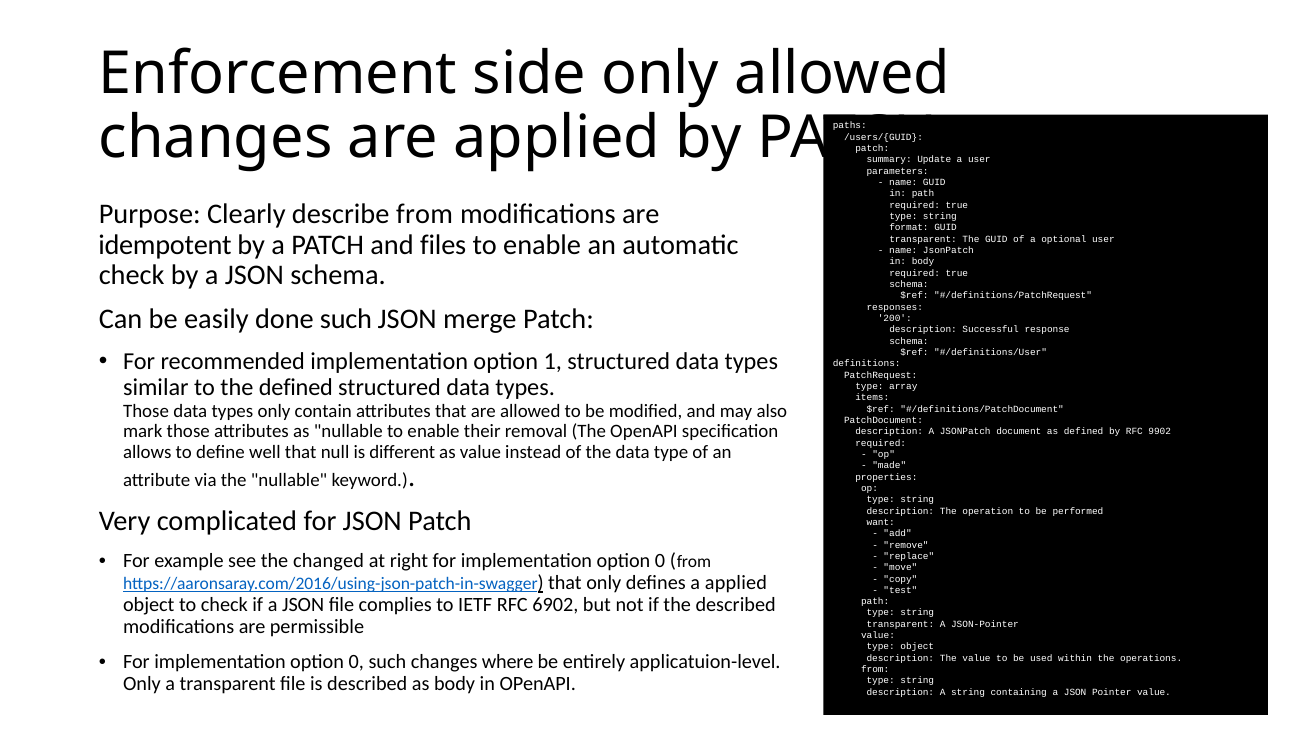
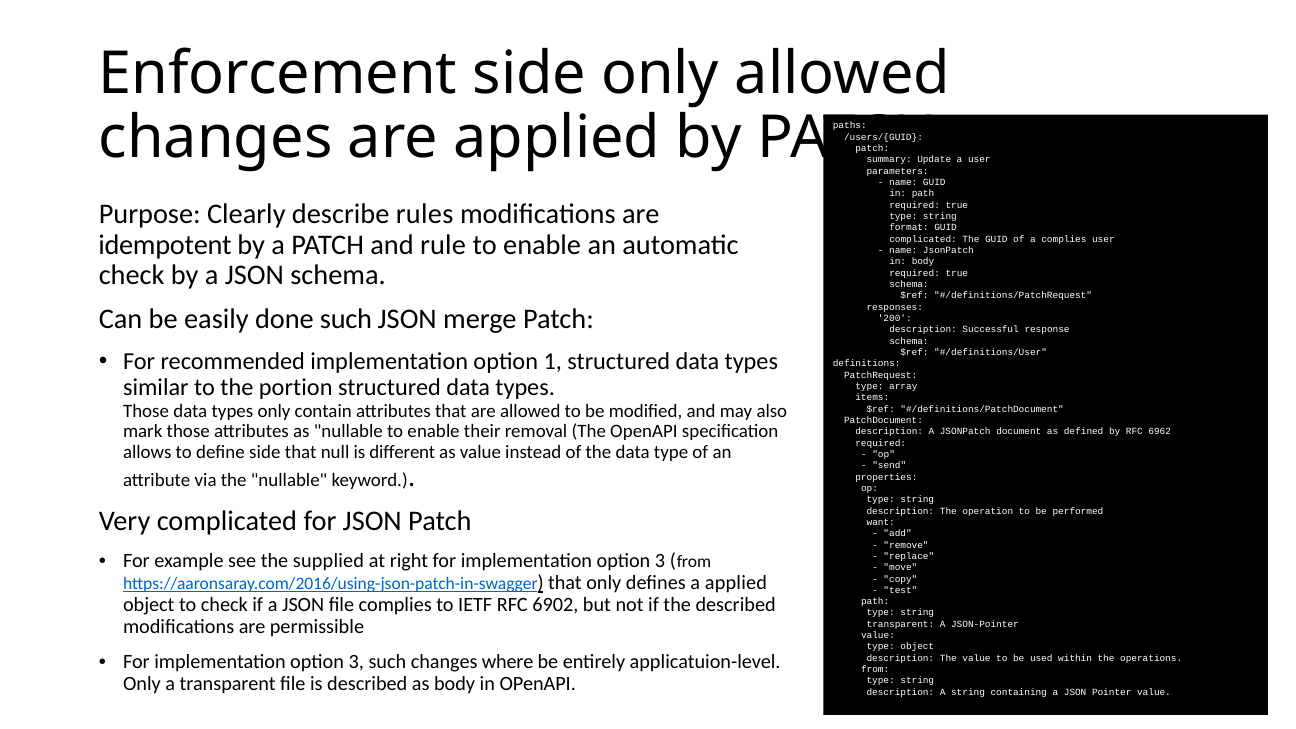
describe from: from -> rules
files: files -> rule
transparent at (923, 239): transparent -> complicated
a optional: optional -> complies
the defined: defined -> portion
9902: 9902 -> 6962
define well: well -> side
made: made -> send
changed: changed -> supplied
0 at (660, 561): 0 -> 3
0 at (356, 662): 0 -> 3
